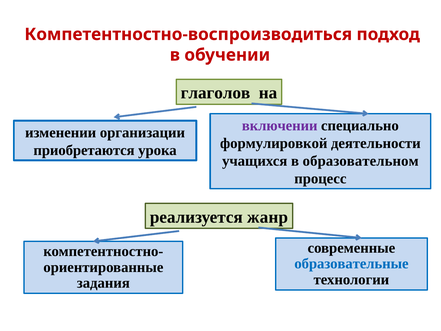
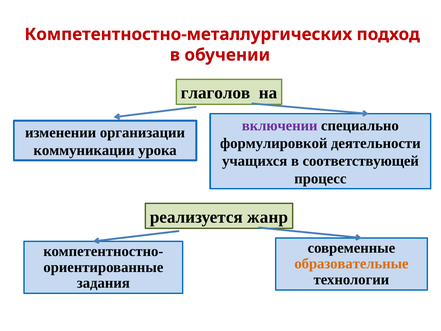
Компетентностно-воспроизводиться: Компетентностно-воспроизводиться -> Компетентностно-металлургических
приобретаются: приобретаются -> коммуникации
образовательном: образовательном -> соответствующей
образовательные colour: blue -> orange
